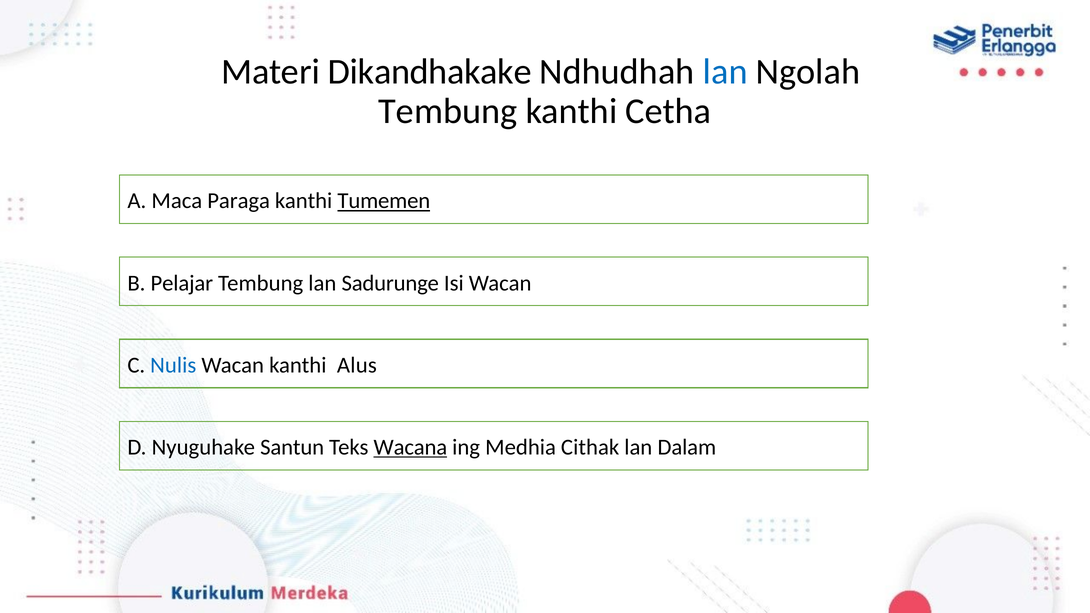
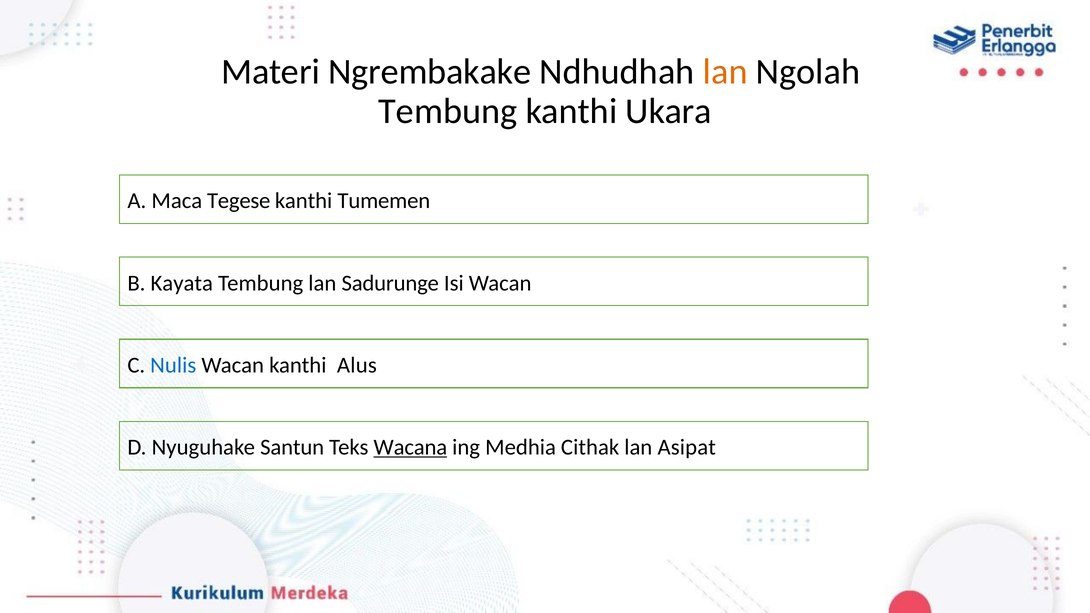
Dikandhakake: Dikandhakake -> Ngrembakake
lan at (725, 72) colour: blue -> orange
Cetha: Cetha -> Ukara
Paraga: Paraga -> Tegese
Tumemen underline: present -> none
Pelajar: Pelajar -> Kayata
Dalam: Dalam -> Asipat
